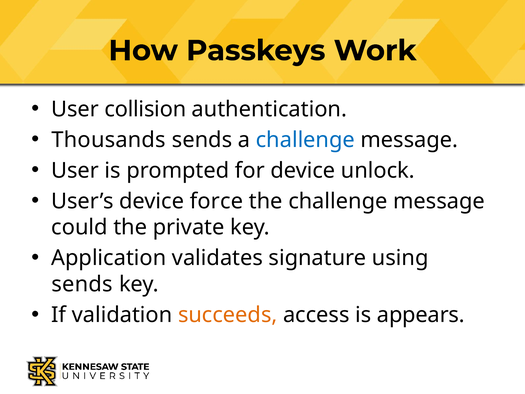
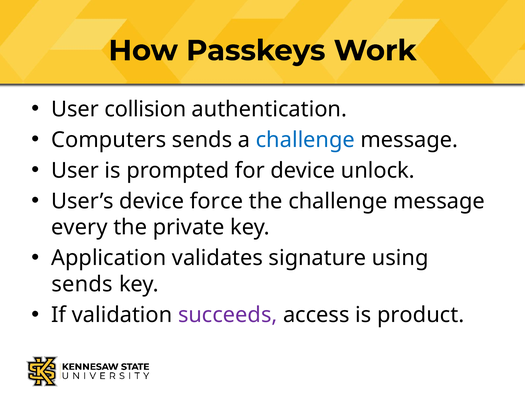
Thousands: Thousands -> Computers
could: could -> every
succeeds colour: orange -> purple
appears: appears -> product
